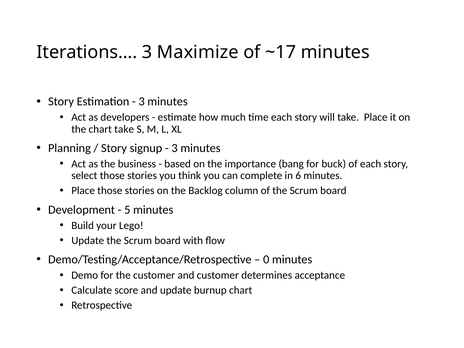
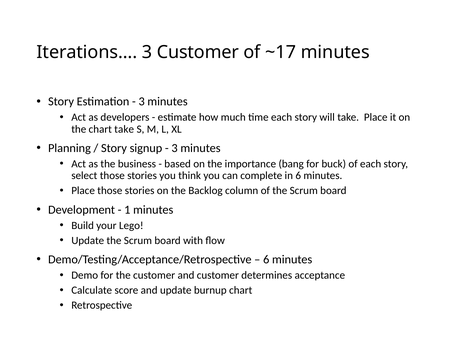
3 Maximize: Maximize -> Customer
5: 5 -> 1
0 at (266, 259): 0 -> 6
